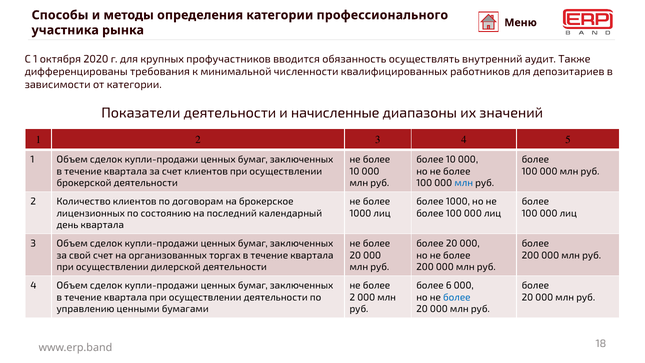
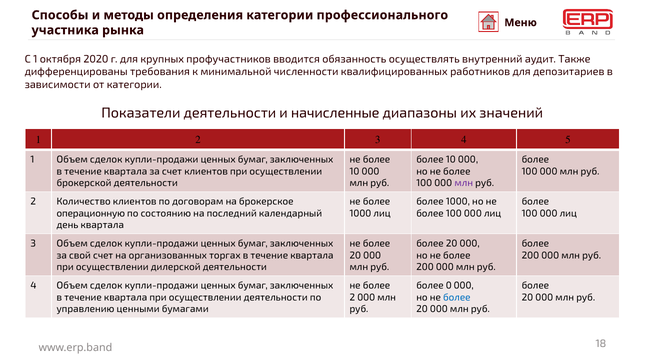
млн at (464, 183) colour: blue -> purple
лицензионных: лицензионных -> операционную
6: 6 -> 0
